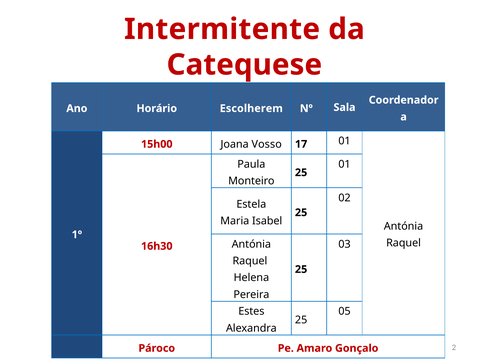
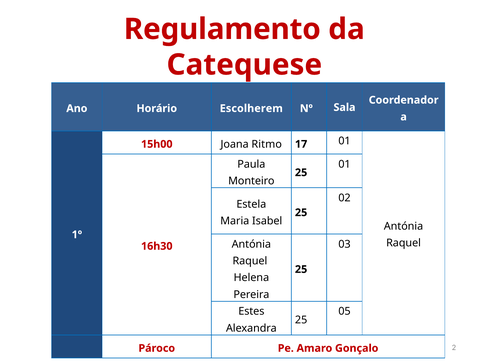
Intermitente: Intermitente -> Regulamento
Vosso: Vosso -> Ritmo
